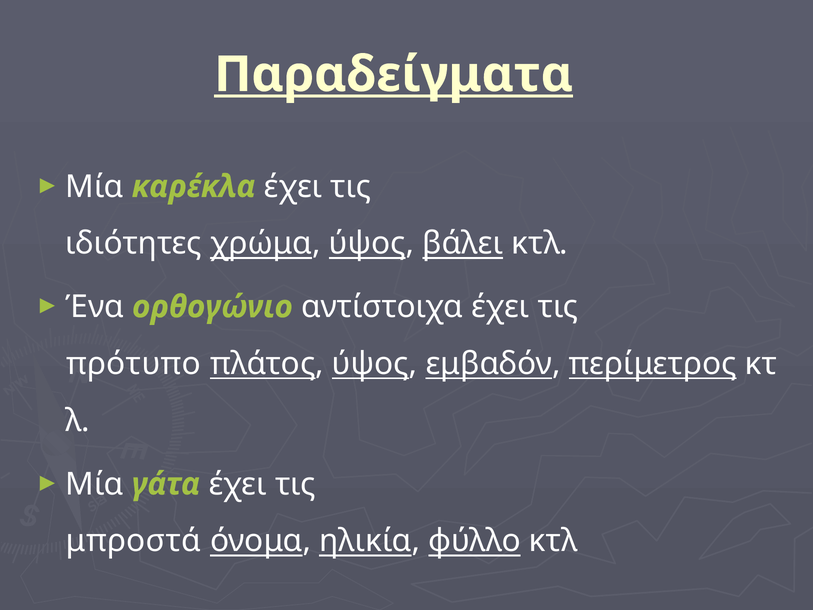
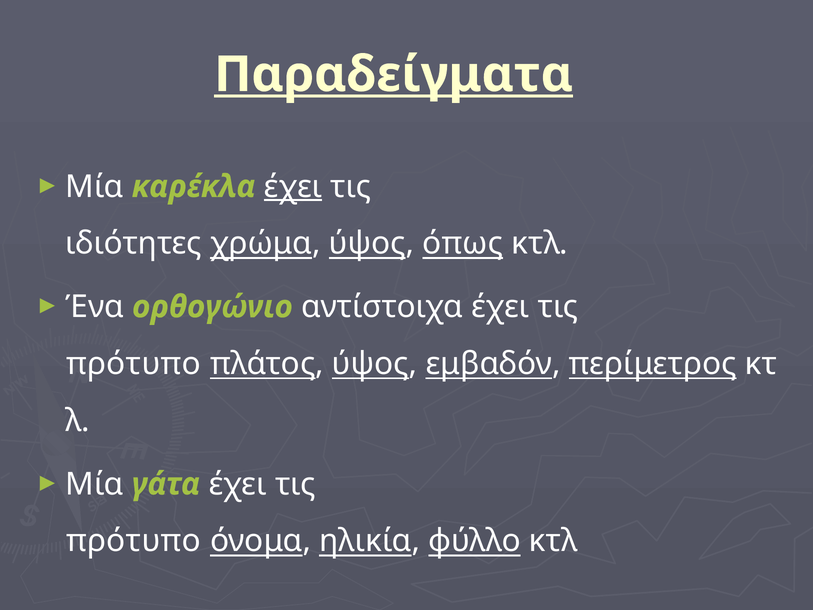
έχει at (293, 187) underline: none -> present
βάλει: βάλει -> όπως
μπροστά at (134, 541): μπροστά -> πρότυπο
